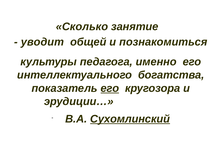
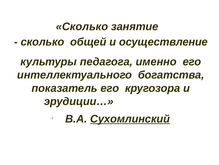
уводит at (42, 42): уводит -> сколько
познакомиться: познакомиться -> осуществление
его at (110, 88) underline: present -> none
